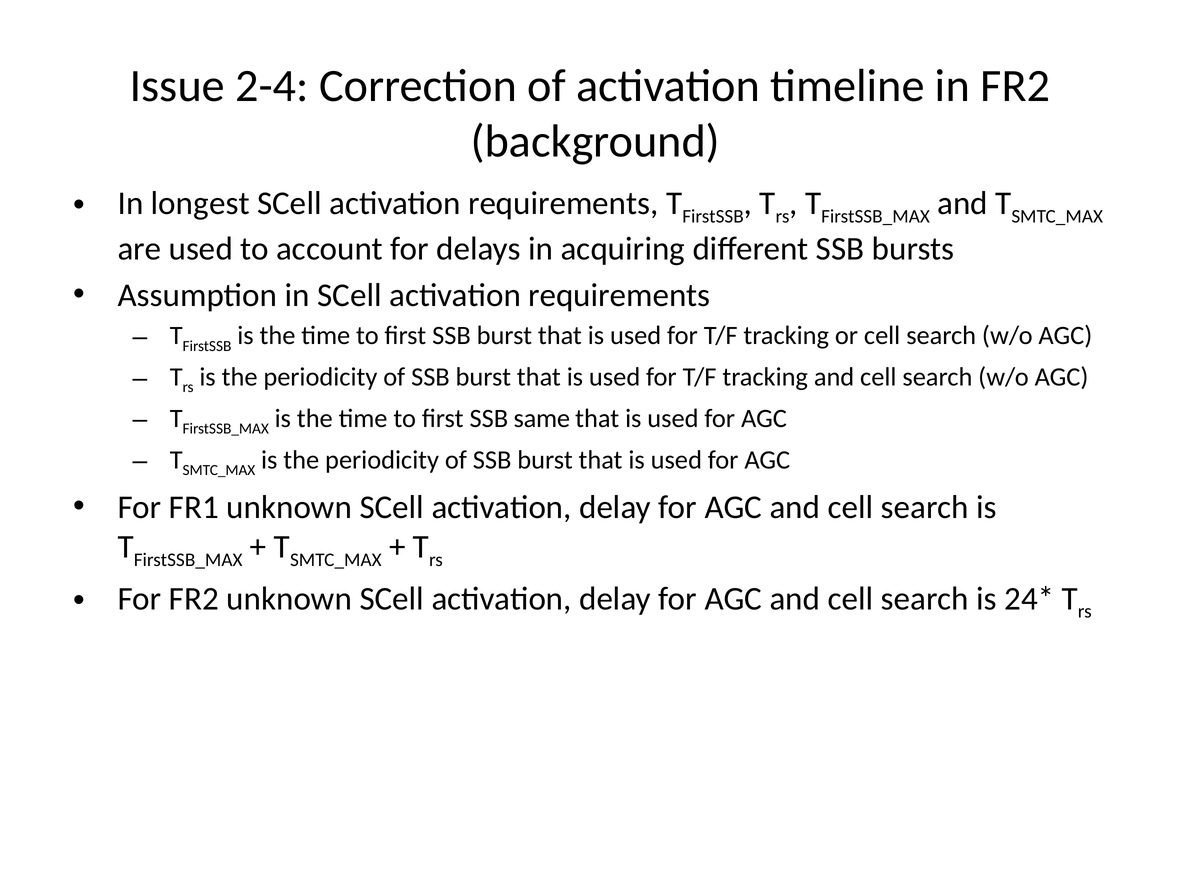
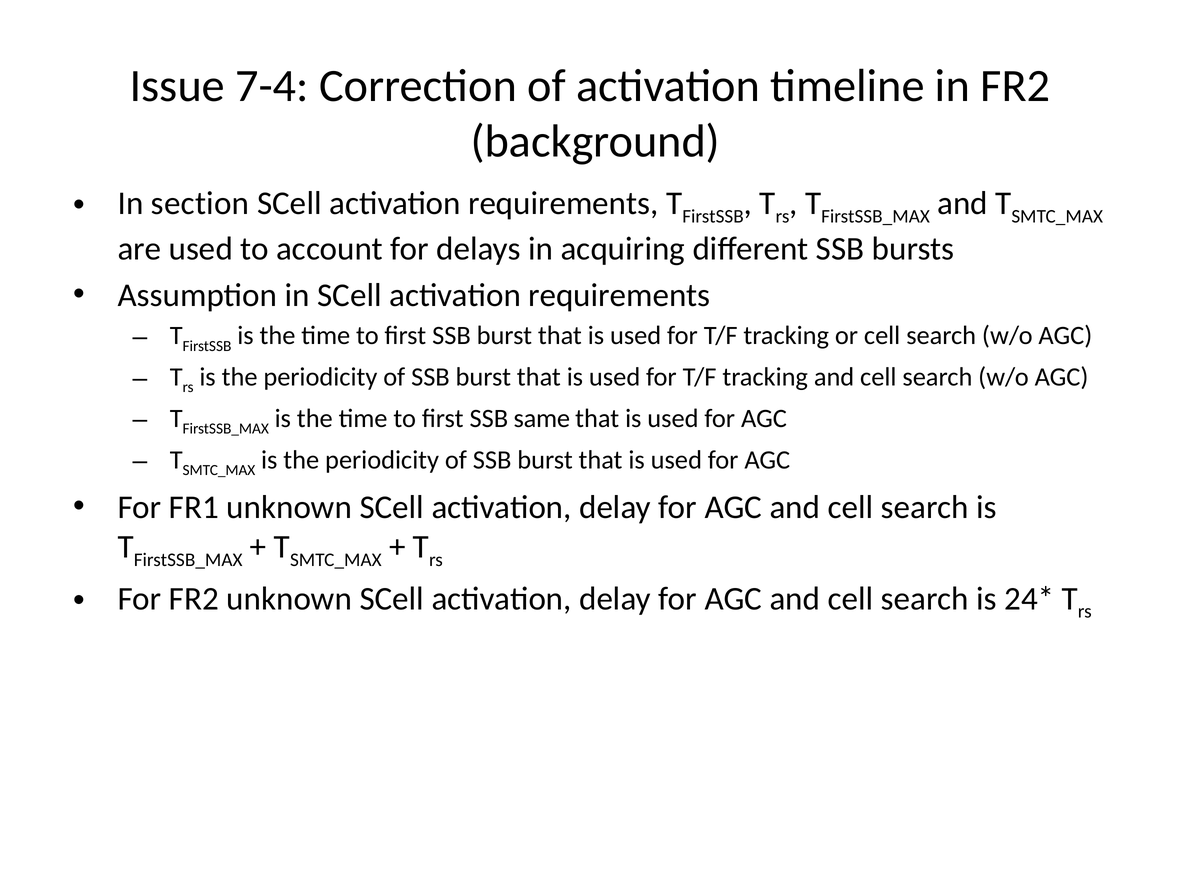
2-4: 2-4 -> 7-4
longest: longest -> section
